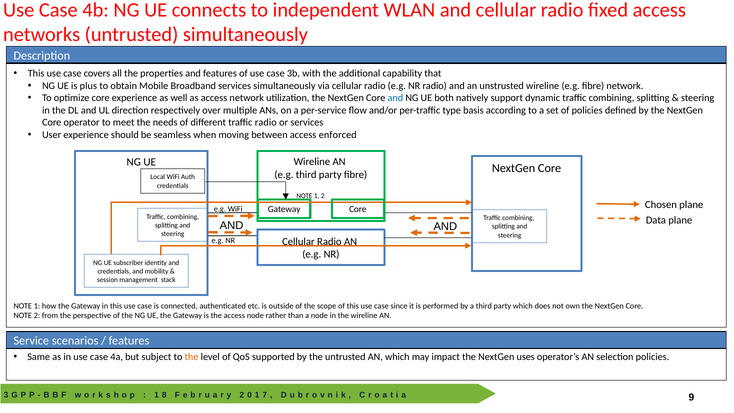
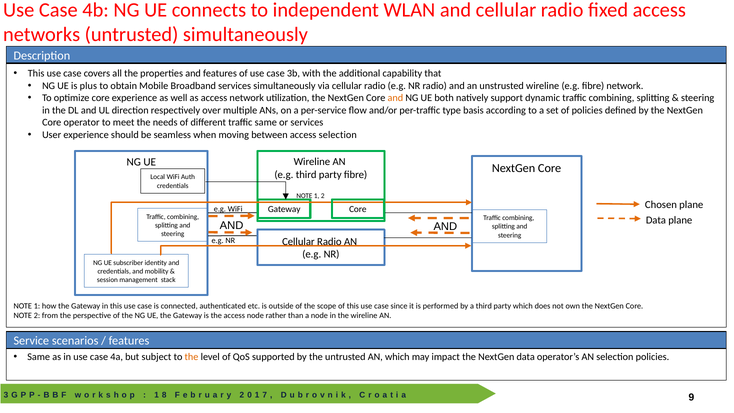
and at (395, 98) colour: blue -> orange
traffic radio: radio -> same
access enforced: enforced -> selection
NextGen uses: uses -> data
